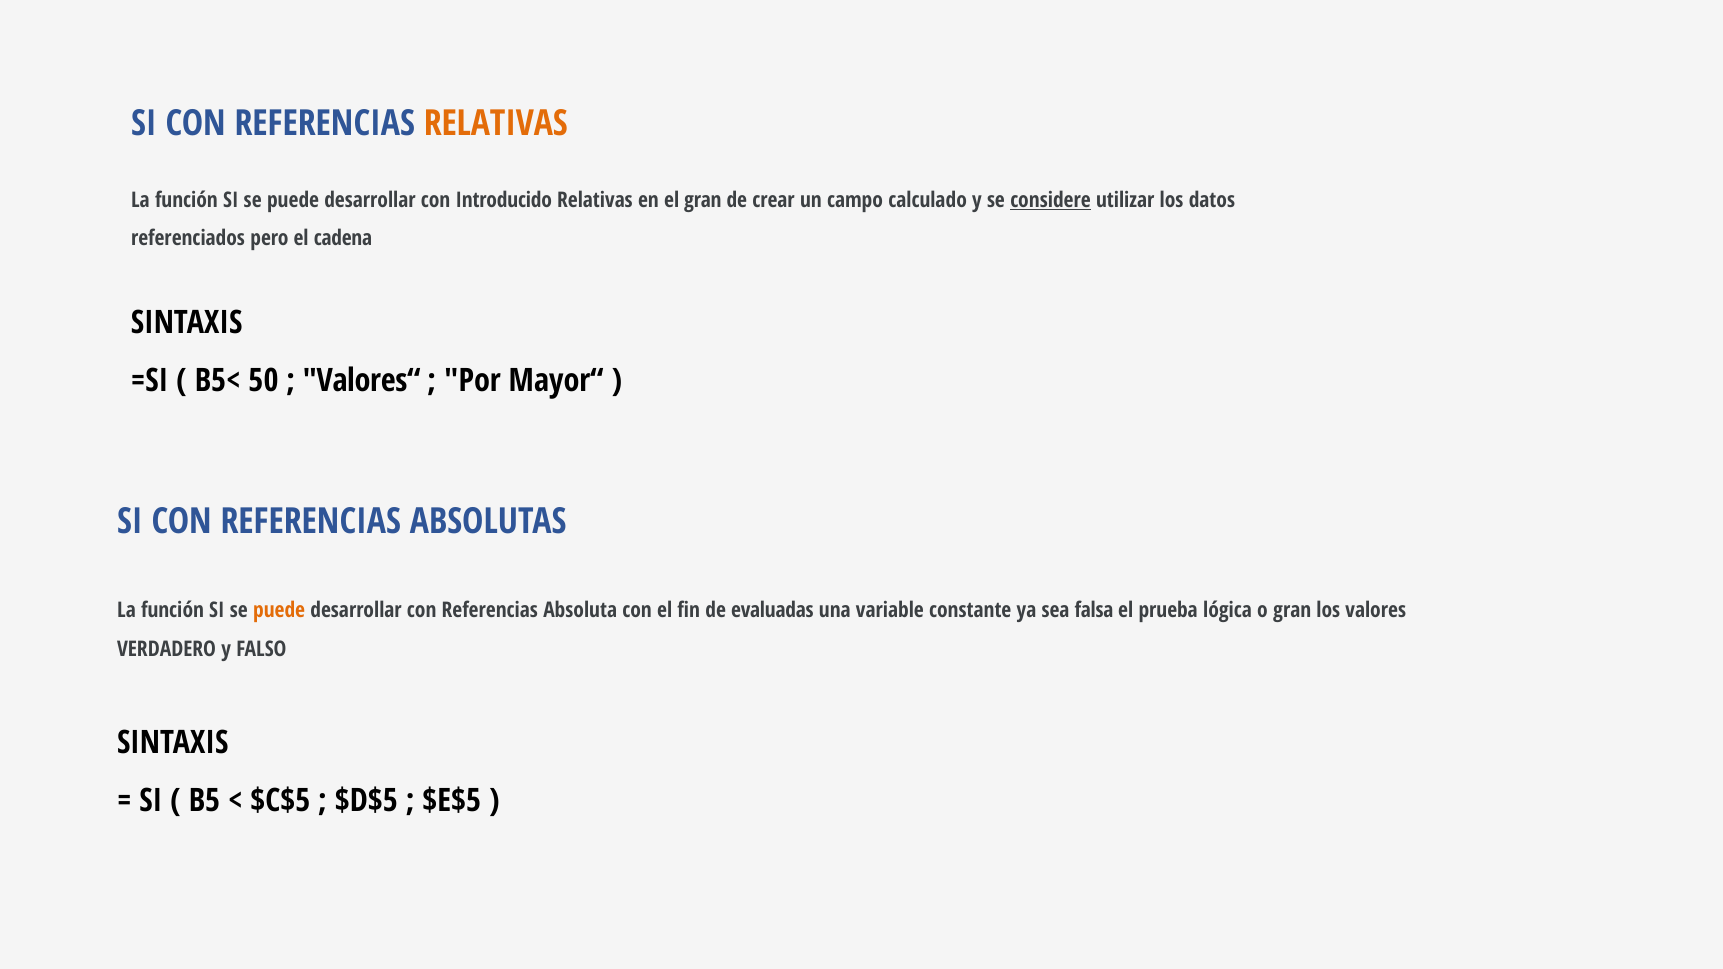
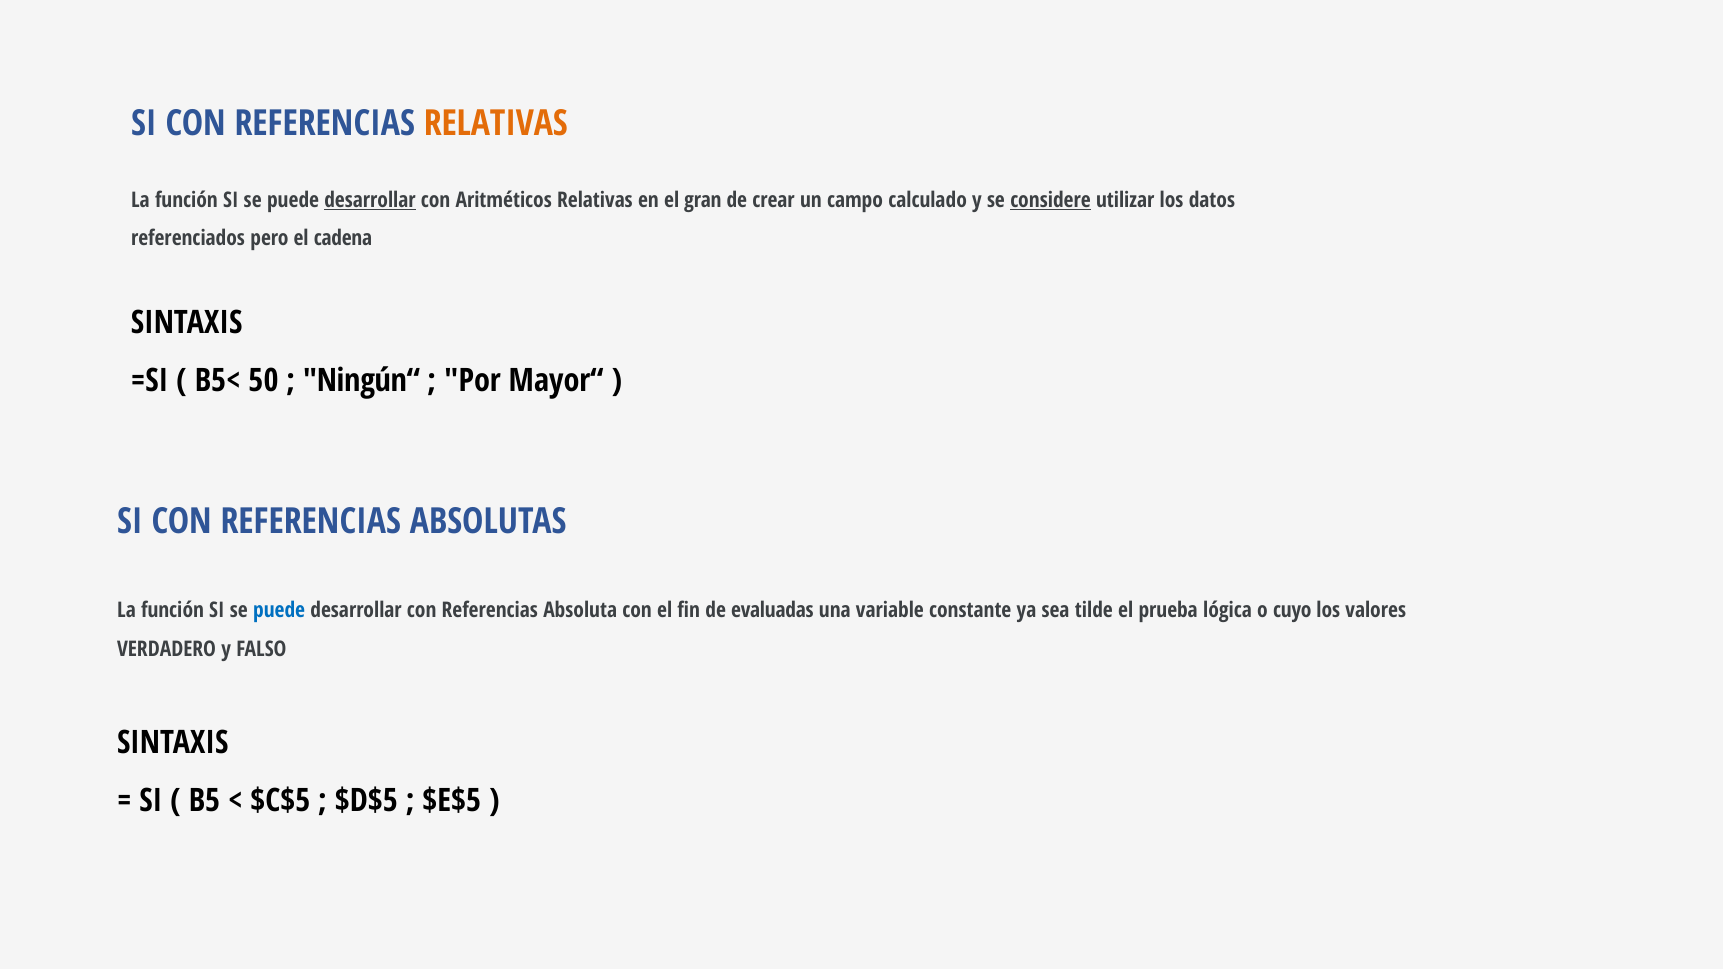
desarrollar at (370, 200) underline: none -> present
Introducido: Introducido -> Aritméticos
Valores“: Valores“ -> Ningún“
puede at (279, 611) colour: orange -> blue
falsa: falsa -> tilde
o gran: gran -> cuyo
